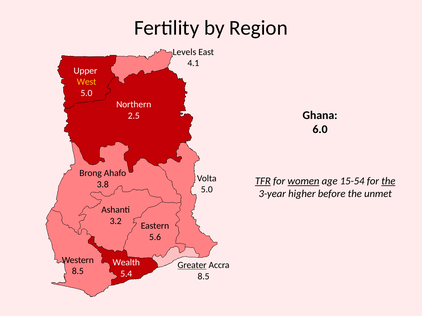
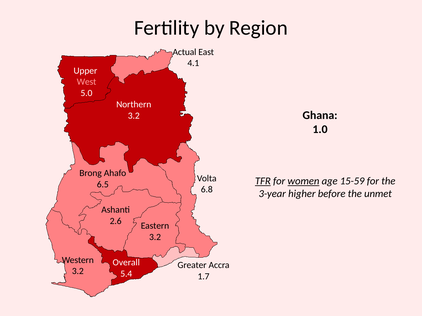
Levels: Levels -> Actual
West colour: yellow -> pink
2.5 at (134, 116): 2.5 -> 3.2
6.0: 6.0 -> 1.0
15-54: 15-54 -> 15-59
the at (388, 181) underline: present -> none
3.8: 3.8 -> 6.5
5.0 at (207, 190): 5.0 -> 6.8
3.2: 3.2 -> 2.6
5.6 at (155, 237): 5.6 -> 3.2
Wealth: Wealth -> Overall
Greater underline: present -> none
8.5 at (78, 272): 8.5 -> 3.2
8.5 at (204, 277): 8.5 -> 1.7
